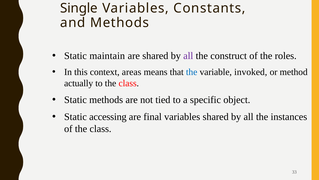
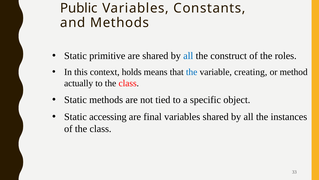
Single: Single -> Public
maintain: maintain -> primitive
all at (188, 56) colour: purple -> blue
areas: areas -> holds
invoked: invoked -> creating
